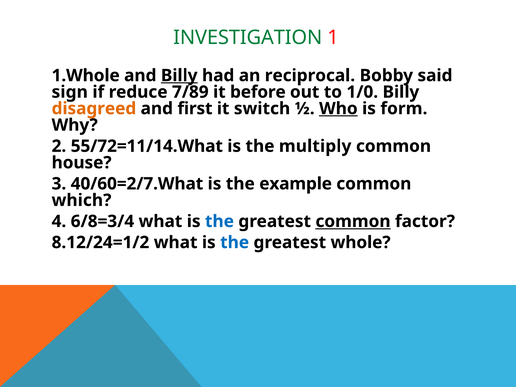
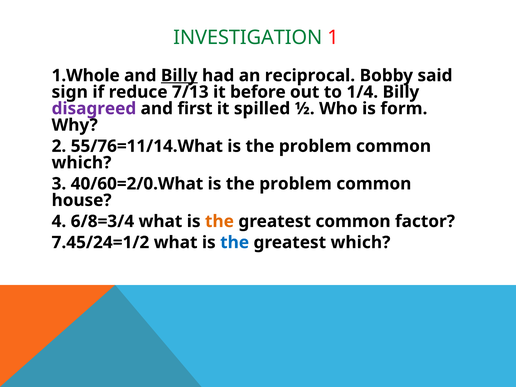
7/89: 7/89 -> 7/13
1/0: 1/0 -> 1/4
disagreed colour: orange -> purple
switch: switch -> spilled
Who underline: present -> none
55/72=11/14.What: 55/72=11/14.What -> 55/76=11/14.What
multiply at (315, 146): multiply -> problem
house at (82, 163): house -> which
40/60=2/7.What: 40/60=2/7.What -> 40/60=2/0.What
example at (296, 184): example -> problem
which: which -> house
the at (219, 221) colour: blue -> orange
common at (353, 221) underline: present -> none
8.12/24=1/2: 8.12/24=1/2 -> 7.45/24=1/2
greatest whole: whole -> which
